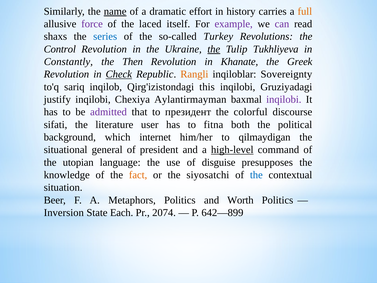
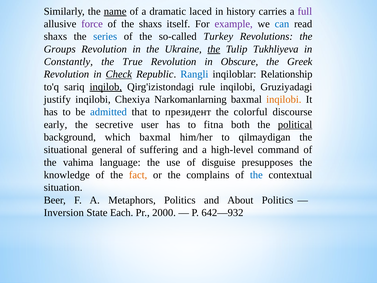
effort: effort -> laced
full colour: orange -> purple
the laced: laced -> shaxs
can colour: purple -> blue
Control: Control -> Groups
Then: Then -> True
Khanate: Khanate -> Obscure
Rangli colour: orange -> blue
Sovereignty: Sovereignty -> Relationship
inqilob underline: none -> present
this: this -> rule
Aylantirmayman: Aylantirmayman -> Narkomanlarning
inqilobi at (284, 99) colour: purple -> orange
admitted colour: purple -> blue
sifati: sifati -> early
literature: literature -> secretive
political underline: none -> present
which internet: internet -> baxmal
president: president -> suffering
high-level underline: present -> none
utopian: utopian -> vahima
siyosatchi: siyosatchi -> complains
Worth: Worth -> About
2074: 2074 -> 2000
642—899: 642—899 -> 642—932
